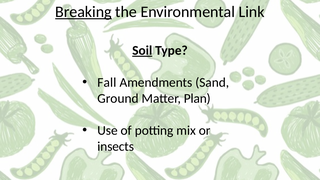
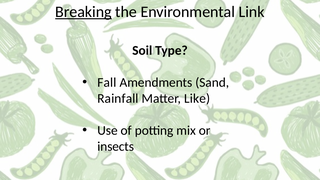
Soil underline: present -> none
Ground: Ground -> Rainfall
Plan: Plan -> Like
